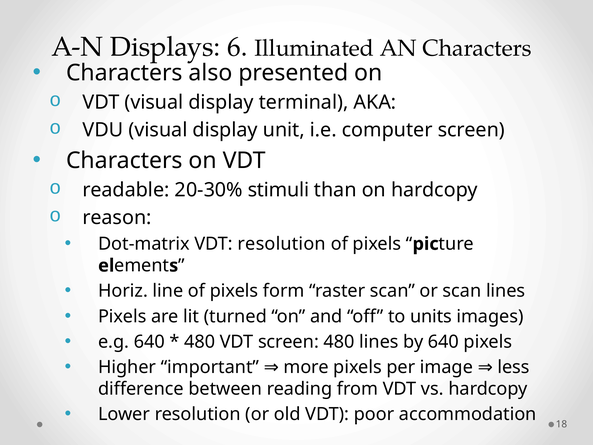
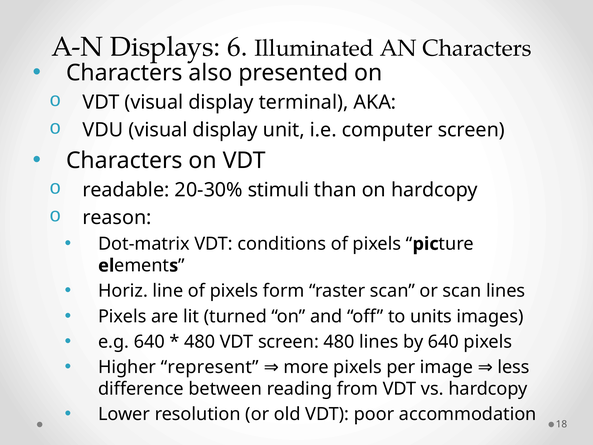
VDT resolution: resolution -> conditions
important: important -> represent
